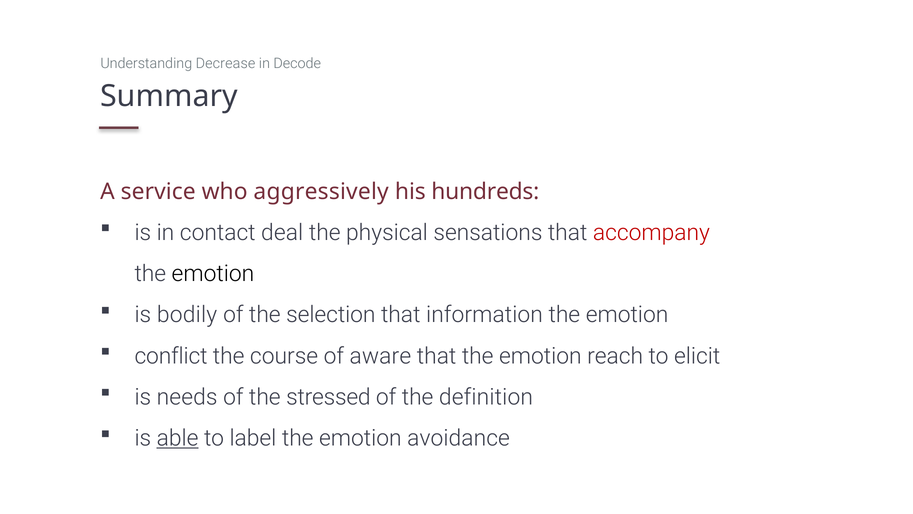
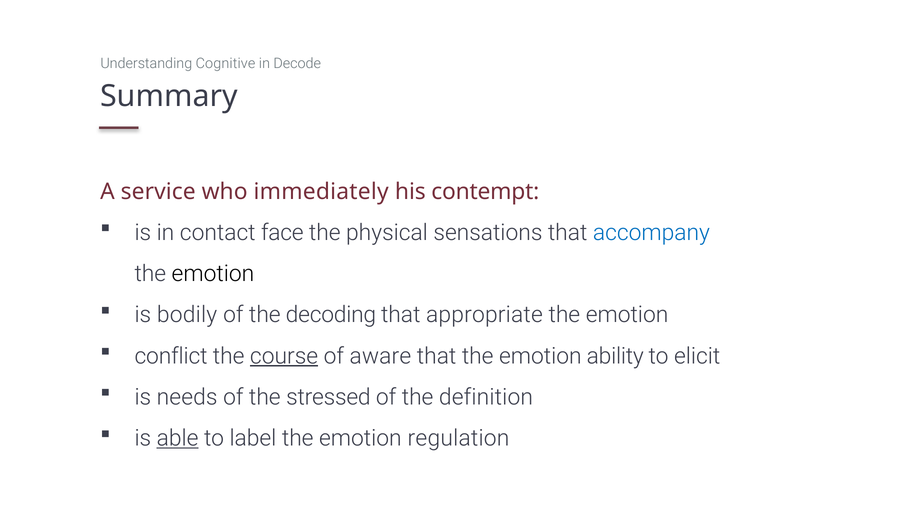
Decrease: Decrease -> Cognitive
aggressively: aggressively -> immediately
hundreds: hundreds -> contempt
deal: deal -> face
accompany colour: red -> blue
selection: selection -> decoding
information: information -> appropriate
course underline: none -> present
reach: reach -> ability
avoidance: avoidance -> regulation
